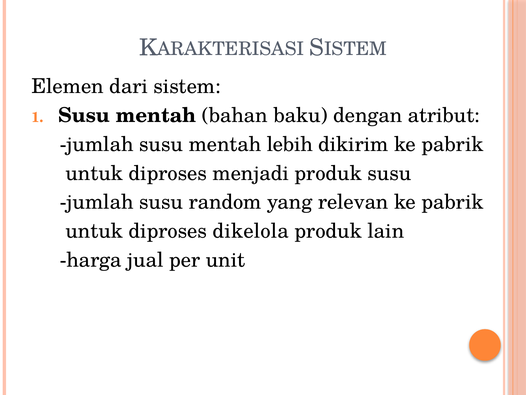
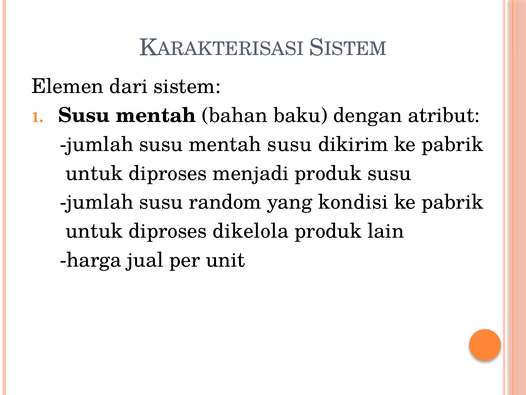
mentah lebih: lebih -> susu
relevan: relevan -> kondisi
